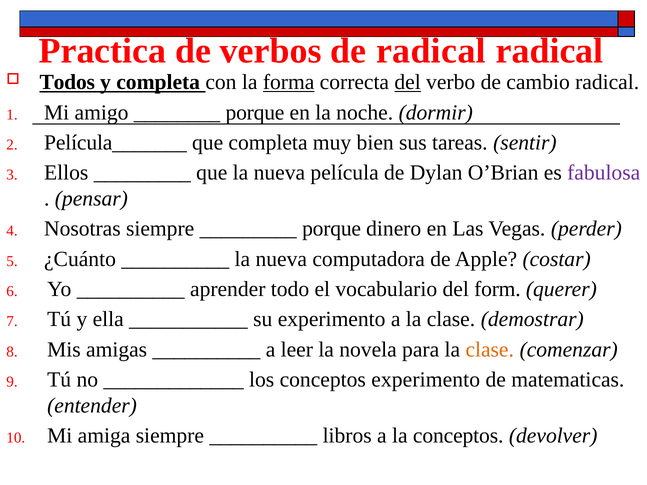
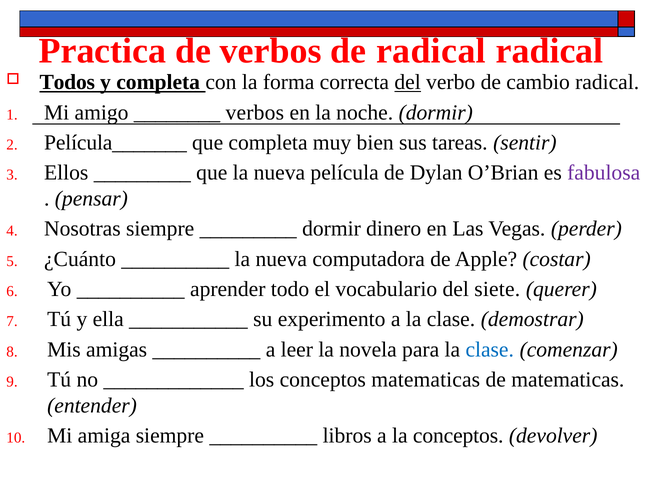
forma underline: present -> none
porque at (255, 113): porque -> verbos
porque at (332, 229): porque -> dormir
form: form -> siete
clase at (490, 350) colour: orange -> blue
conceptos experimento: experimento -> matematicas
